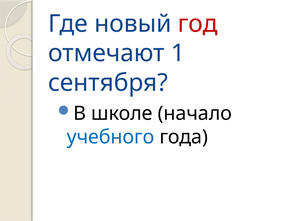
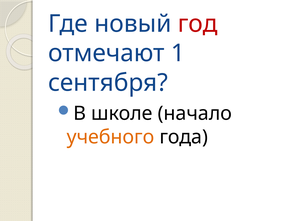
учебного colour: blue -> orange
